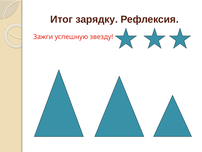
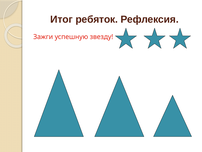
зарядку: зарядку -> ребяток
